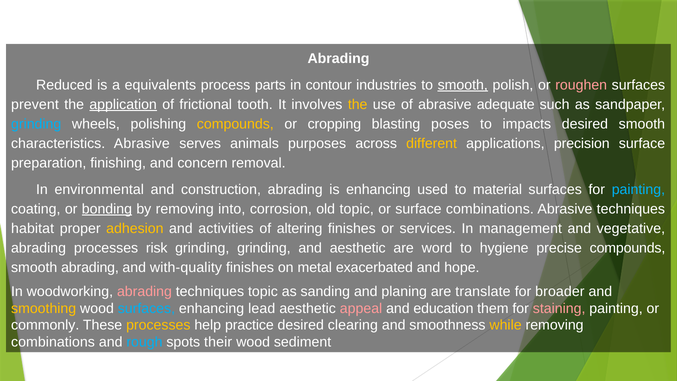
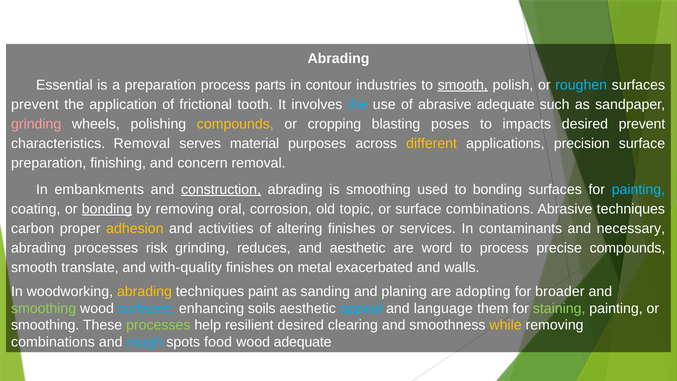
Reduced: Reduced -> Essential
a equivalents: equivalents -> preparation
roughen colour: pink -> light blue
application underline: present -> none
the at (358, 104) colour: yellow -> light blue
grinding at (36, 124) colour: light blue -> pink
desired smooth: smooth -> prevent
characteristics Abrasive: Abrasive -> Removal
animals: animals -> material
environmental: environmental -> embankments
construction underline: none -> present
is enhancing: enhancing -> smoothing
to material: material -> bonding
into: into -> oral
habitat: habitat -> carbon
management: management -> contaminants
vegetative: vegetative -> necessary
grinding grinding: grinding -> reduces
to hygiene: hygiene -> process
smooth abrading: abrading -> translate
hope: hope -> walls
abrading at (144, 291) colour: pink -> yellow
techniques topic: topic -> paint
translate: translate -> adopting
smoothing at (44, 308) colour: yellow -> light green
lead: lead -> soils
appeal colour: pink -> light blue
education: education -> language
staining colour: pink -> light green
commonly at (45, 325): commonly -> smoothing
processes at (158, 325) colour: yellow -> light green
practice: practice -> resilient
their: their -> food
wood sediment: sediment -> adequate
